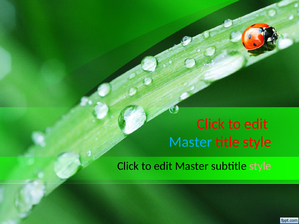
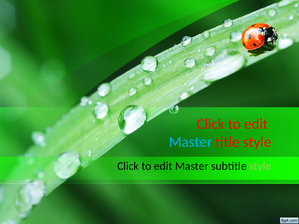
style at (260, 166) colour: pink -> light green
